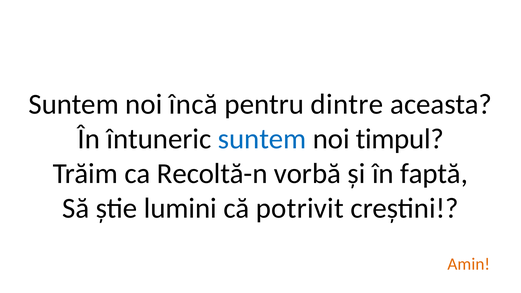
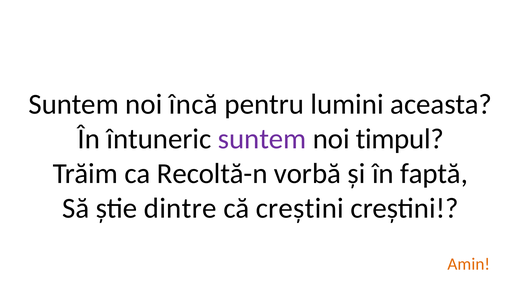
dintre: dintre -> lumini
suntem at (262, 139) colour: blue -> purple
lumini: lumini -> dintre
că potrivit: potrivit -> creștini
